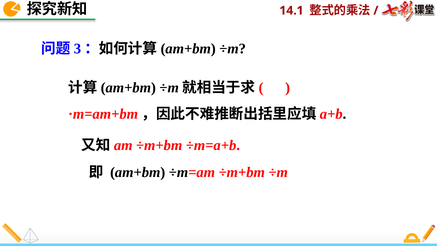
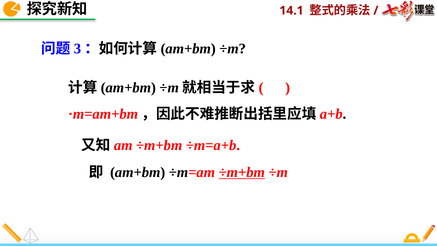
÷m+bm at (242, 172) underline: none -> present
